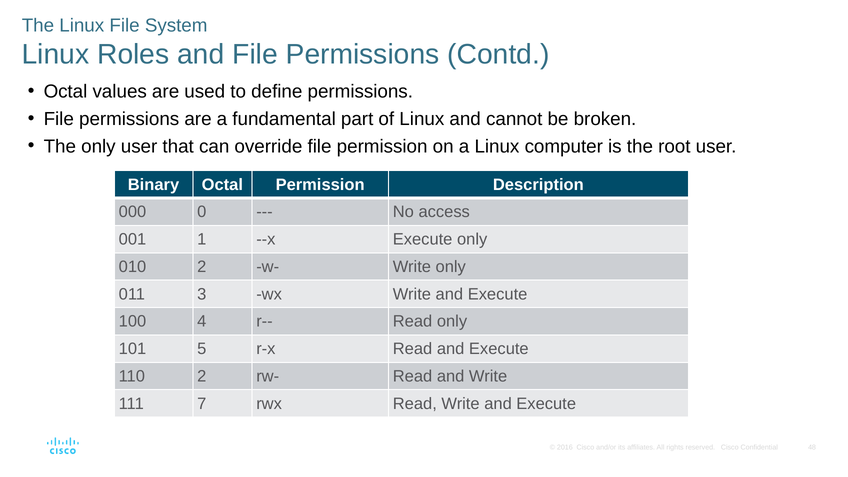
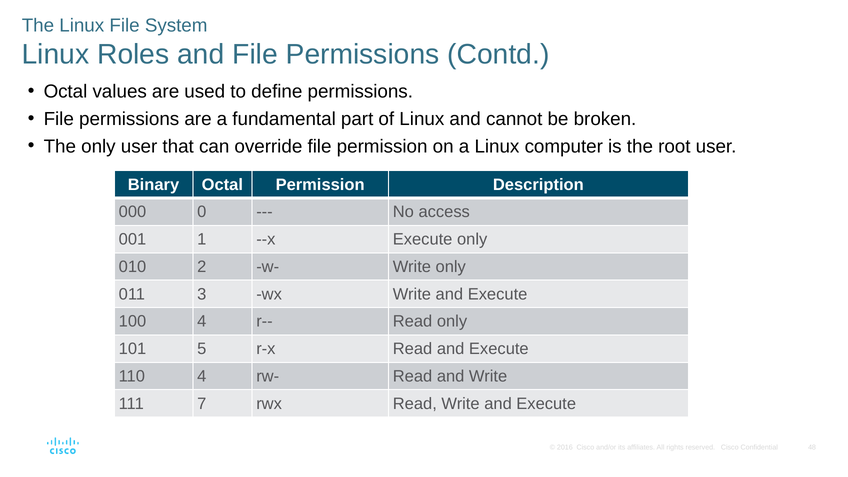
110 2: 2 -> 4
